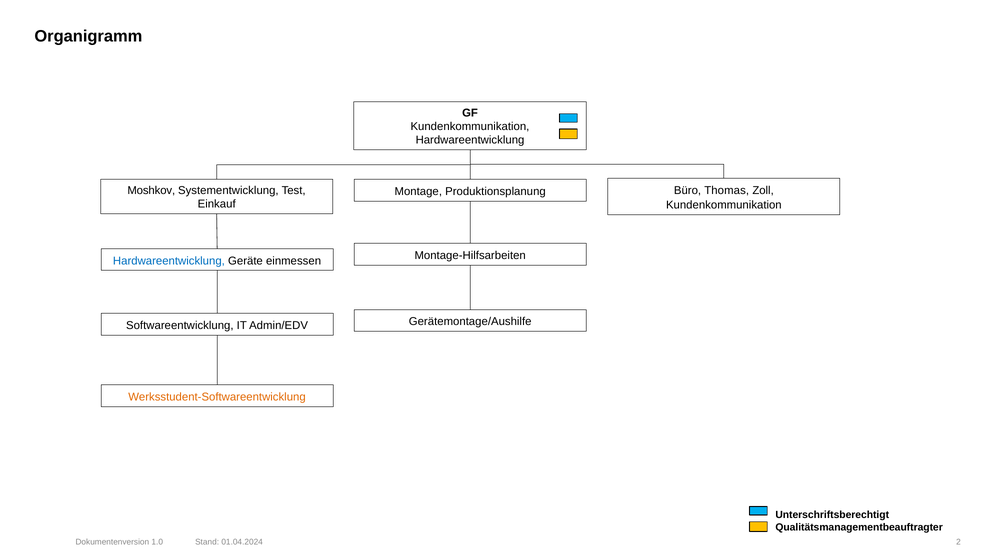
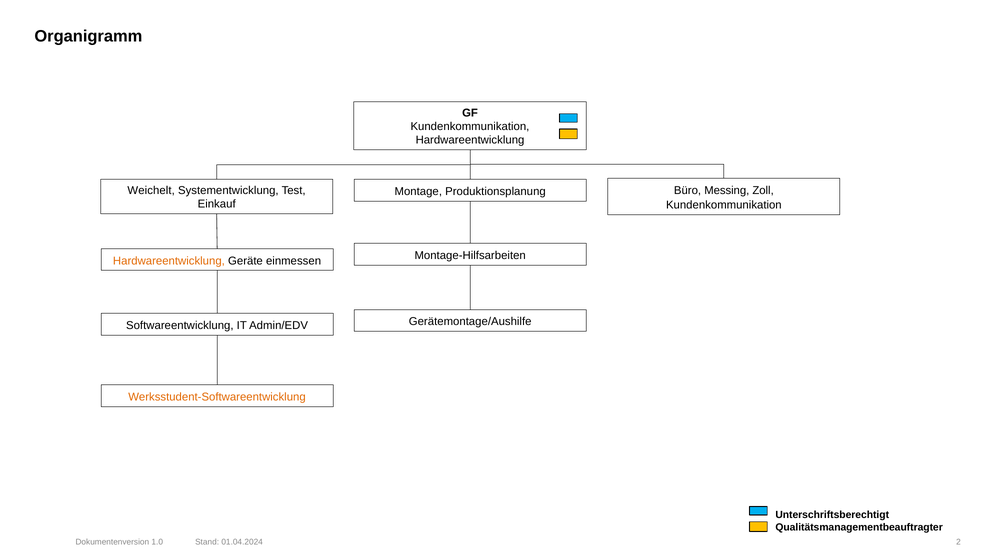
Moshkov: Moshkov -> Weichelt
Thomas: Thomas -> Messing
Hardwareentwicklung at (169, 261) colour: blue -> orange
